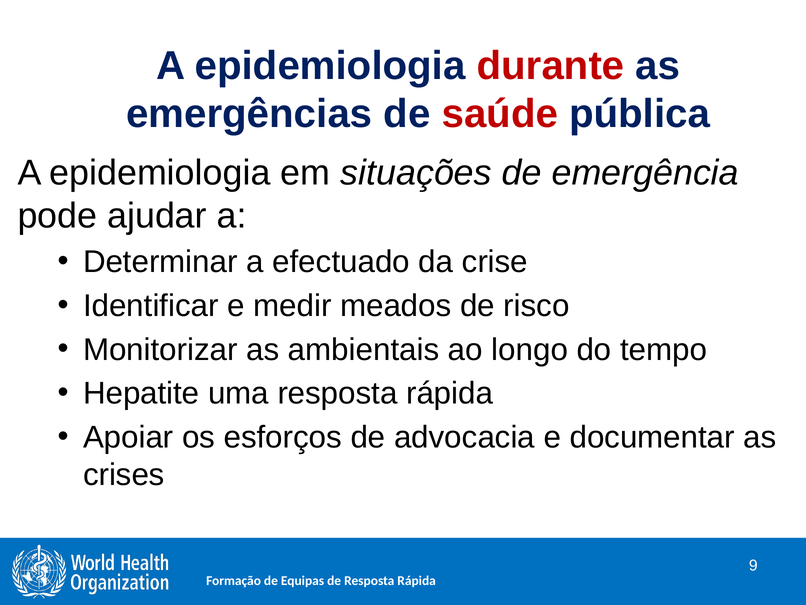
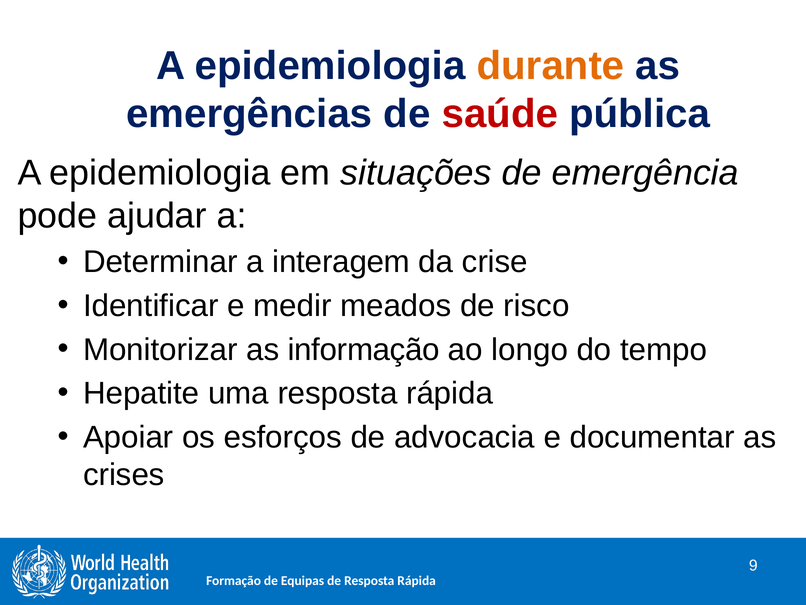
durante colour: red -> orange
efectuado: efectuado -> interagem
ambientais: ambientais -> informação
